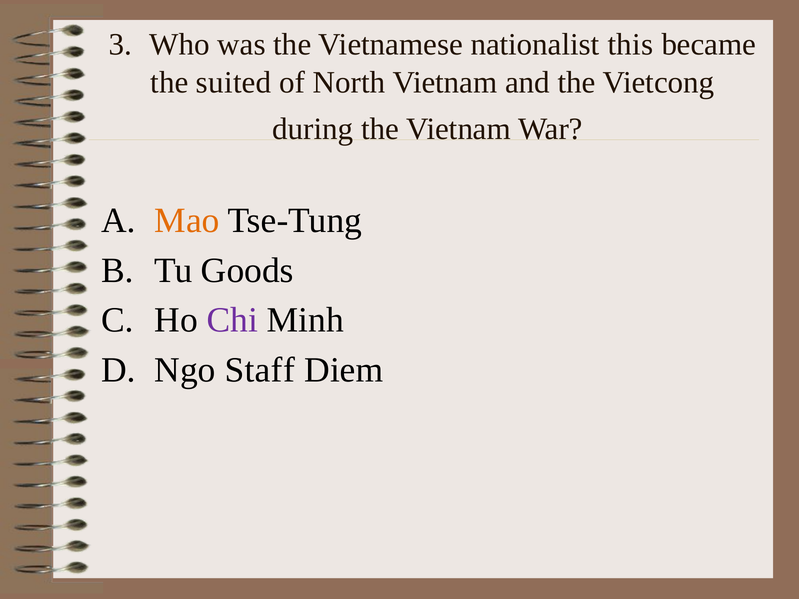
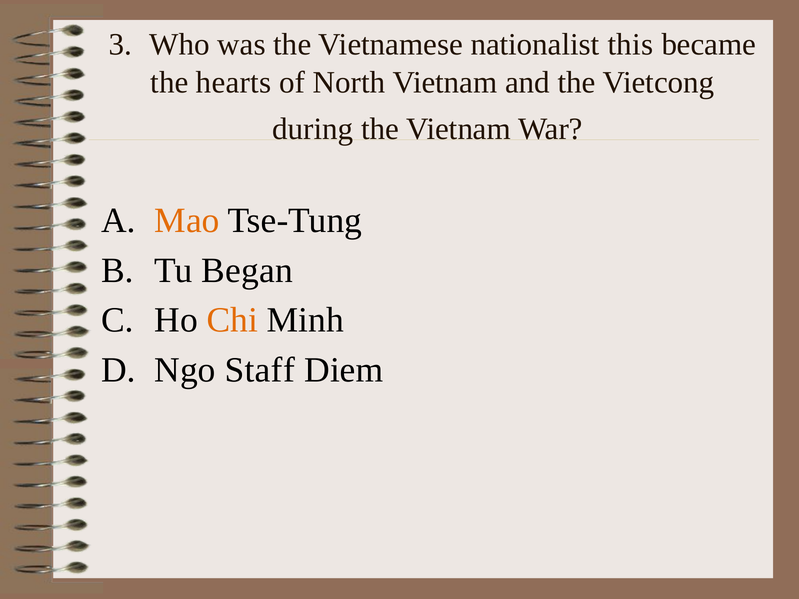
suited: suited -> hearts
Goods: Goods -> Began
Chi colour: purple -> orange
